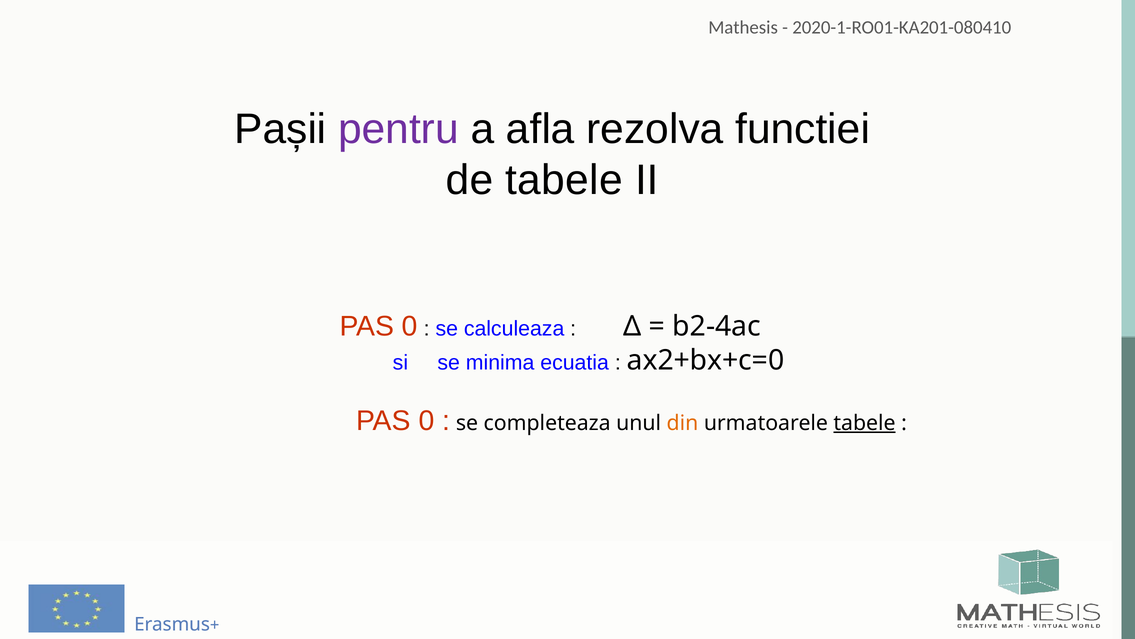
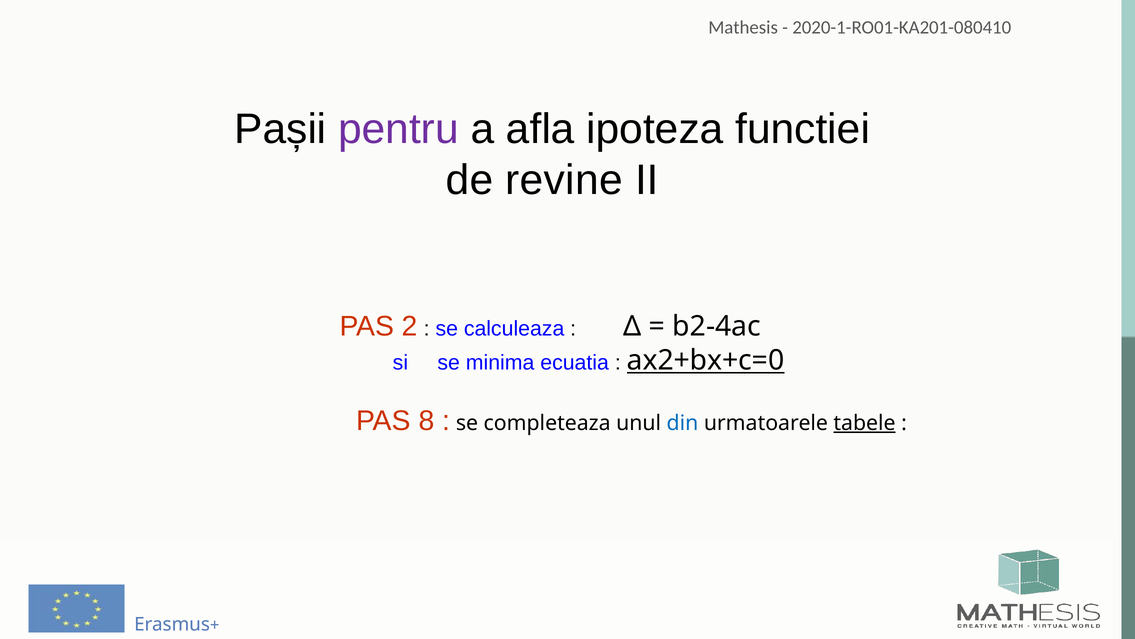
rezolva: rezolva -> ipoteza
de tabele: tabele -> revine
0 at (410, 326): 0 -> 2
ax2+bx+c=0 underline: none -> present
0 at (426, 420): 0 -> 8
din colour: orange -> blue
